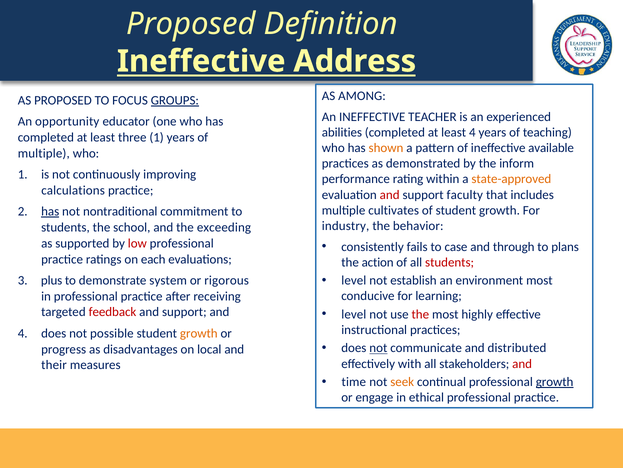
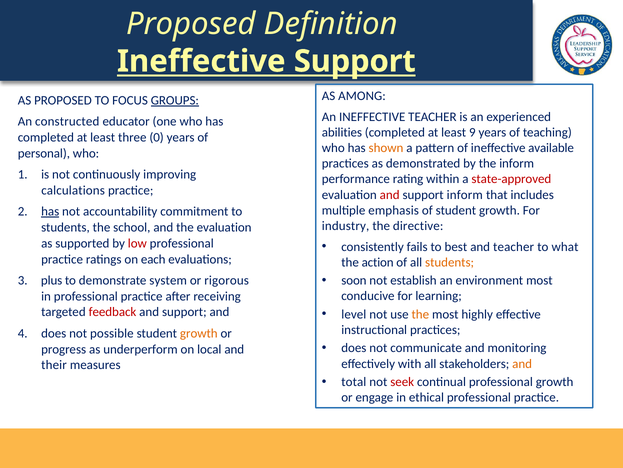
Ineffective Address: Address -> Support
opportunity: opportunity -> constructed
least 4: 4 -> 9
three 1: 1 -> 0
multiple at (44, 153): multiple -> personal
state-approved colour: orange -> red
support faculty: faculty -> inform
cultivates: cultivates -> emphasis
nontraditional: nontraditional -> accountability
behavior: behavior -> directive
the exceeding: exceeding -> evaluation
case: case -> best
and through: through -> teacher
plans: plans -> what
students at (450, 262) colour: red -> orange
level at (354, 280): level -> soon
the at (420, 314) colour: red -> orange
not at (378, 348) underline: present -> none
distributed: distributed -> monitoring
disadvantages: disadvantages -> underperform
and at (522, 363) colour: red -> orange
time: time -> total
seek colour: orange -> red
growth at (555, 381) underline: present -> none
